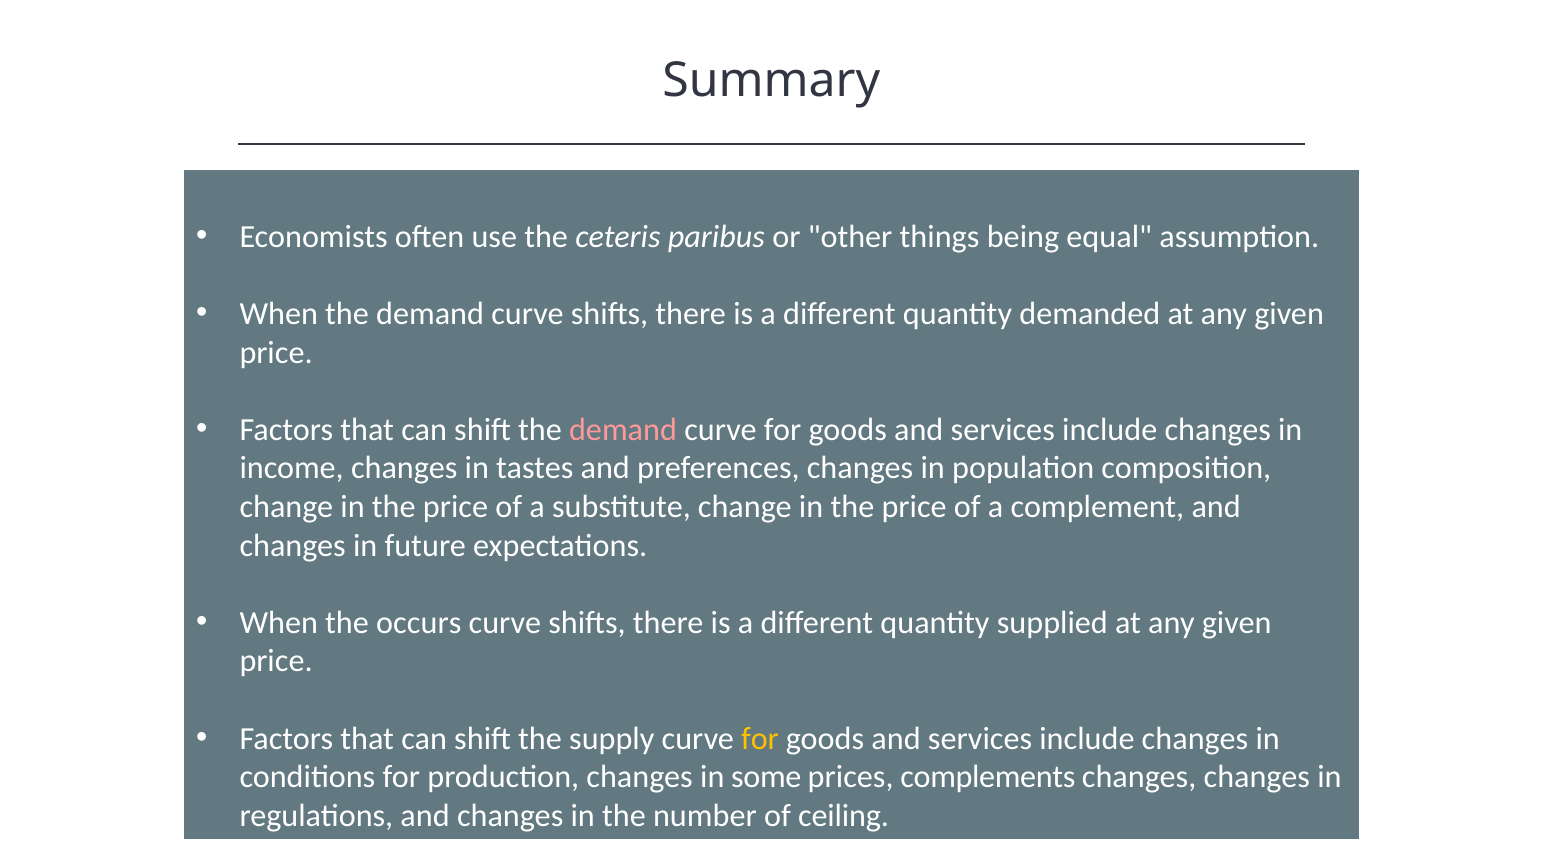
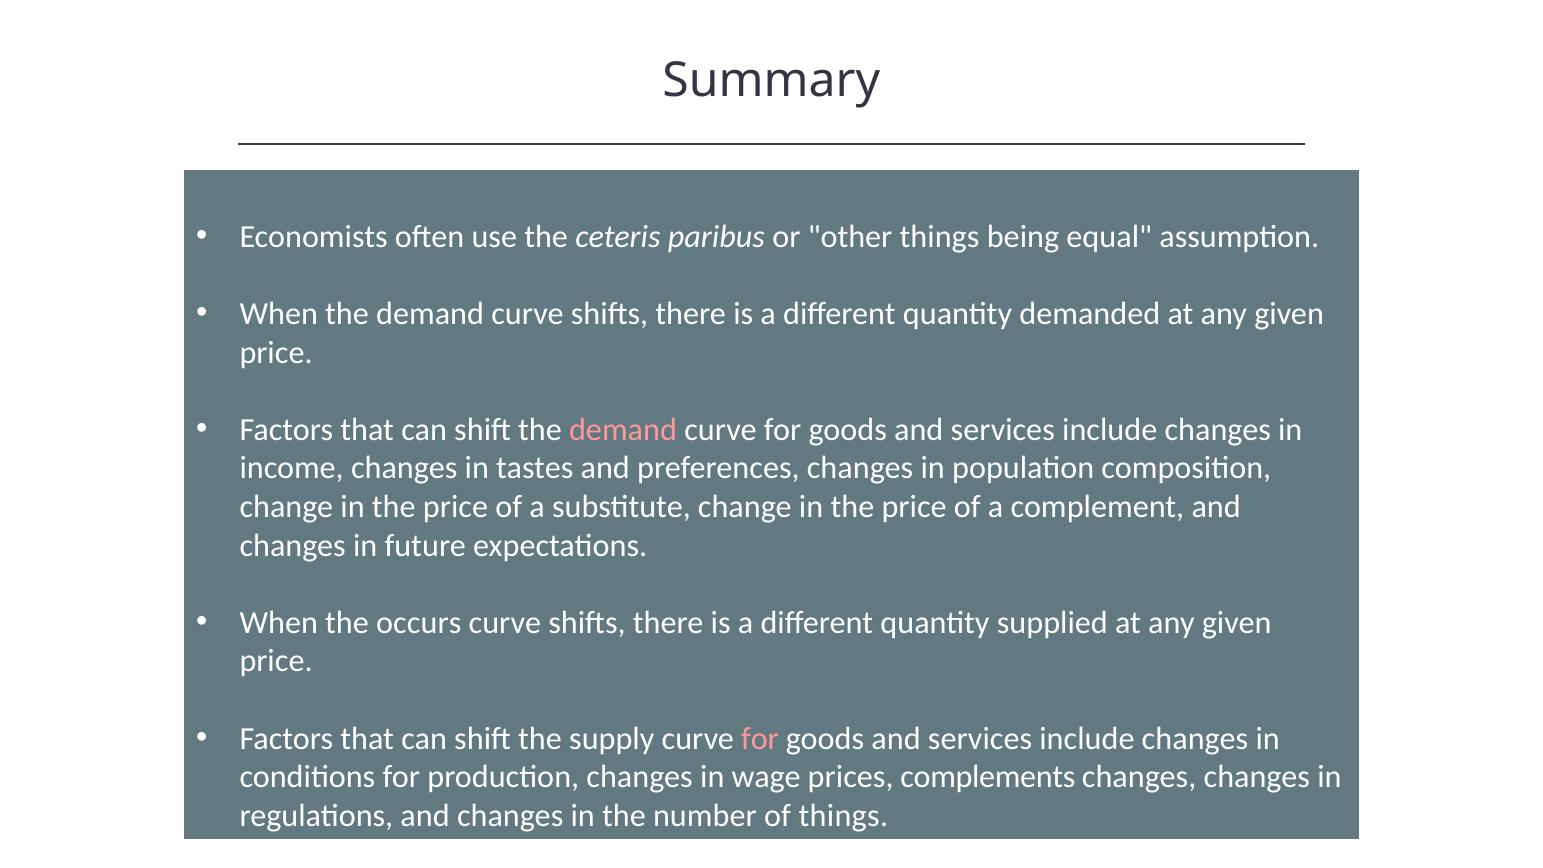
for at (760, 738) colour: yellow -> pink
some: some -> wage
of ceiling: ceiling -> things
